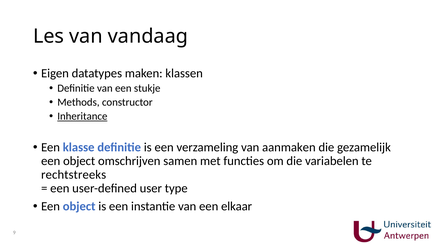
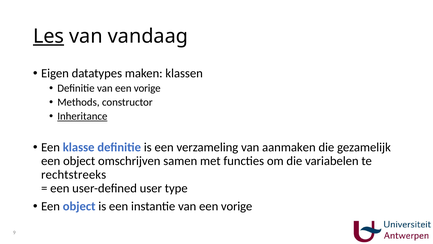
Les underline: none -> present
Definitie van een stukje: stukje -> vorige
instantie van een elkaar: elkaar -> vorige
